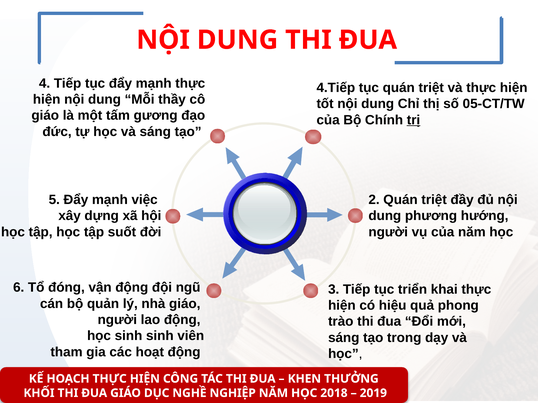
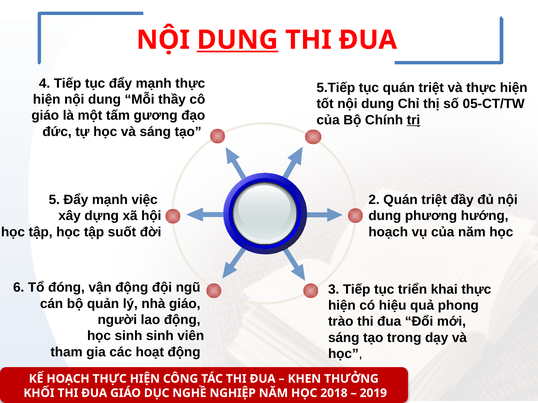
DUNG at (238, 40) underline: none -> present
4.Tiếp: 4.Tiếp -> 5.Tiếp
người at (388, 232): người -> hoạch
